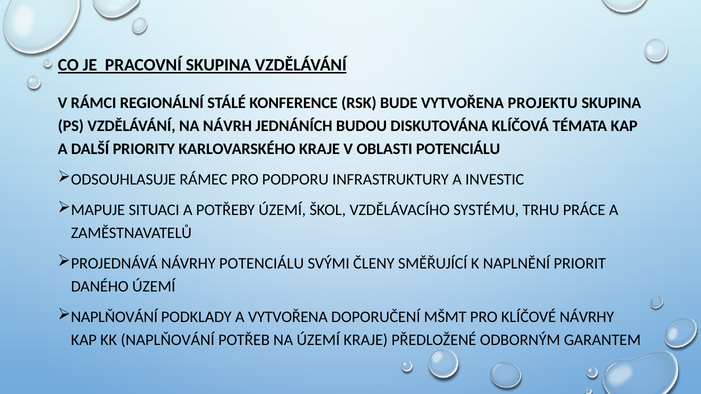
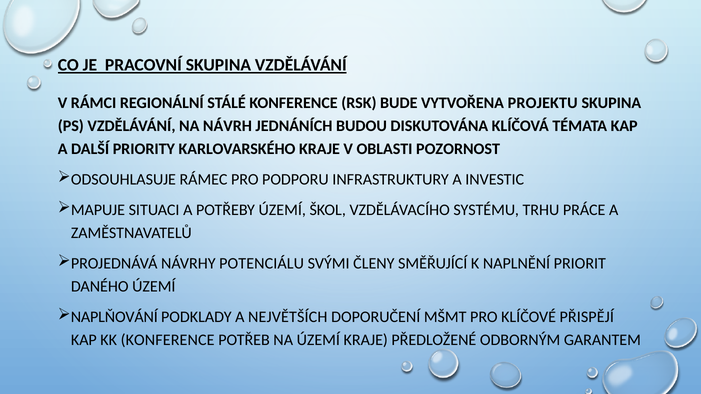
OBLASTI POTENCIÁLU: POTENCIÁLU -> POZORNOST
A VYTVOŘENA: VYTVOŘENA -> NEJVĚTŠÍCH
KLÍČOVÉ NÁVRHY: NÁVRHY -> PŘISPĚJÍ
KK NAPLŇOVÁNÍ: NAPLŇOVÁNÍ -> KONFERENCE
